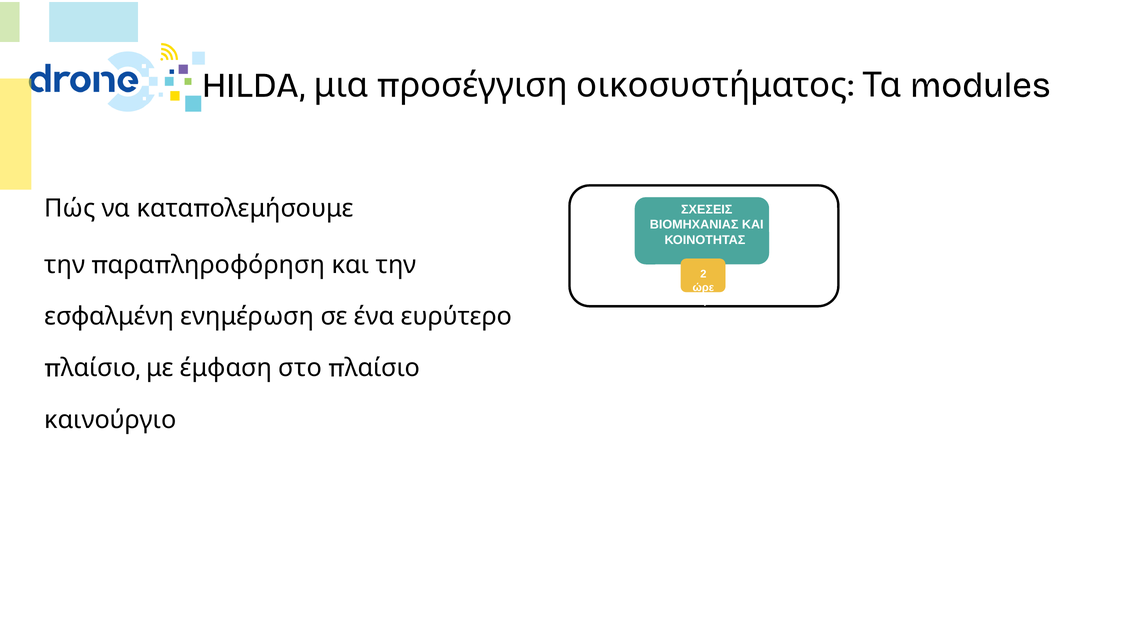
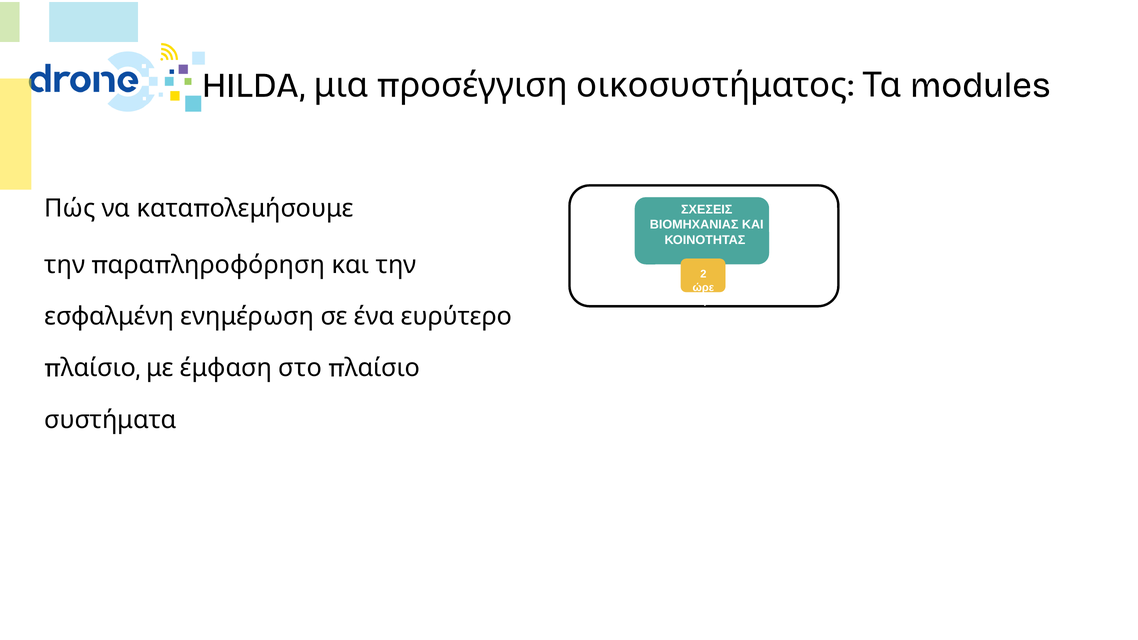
καινούργιο: καινούργιο -> συστήματα
